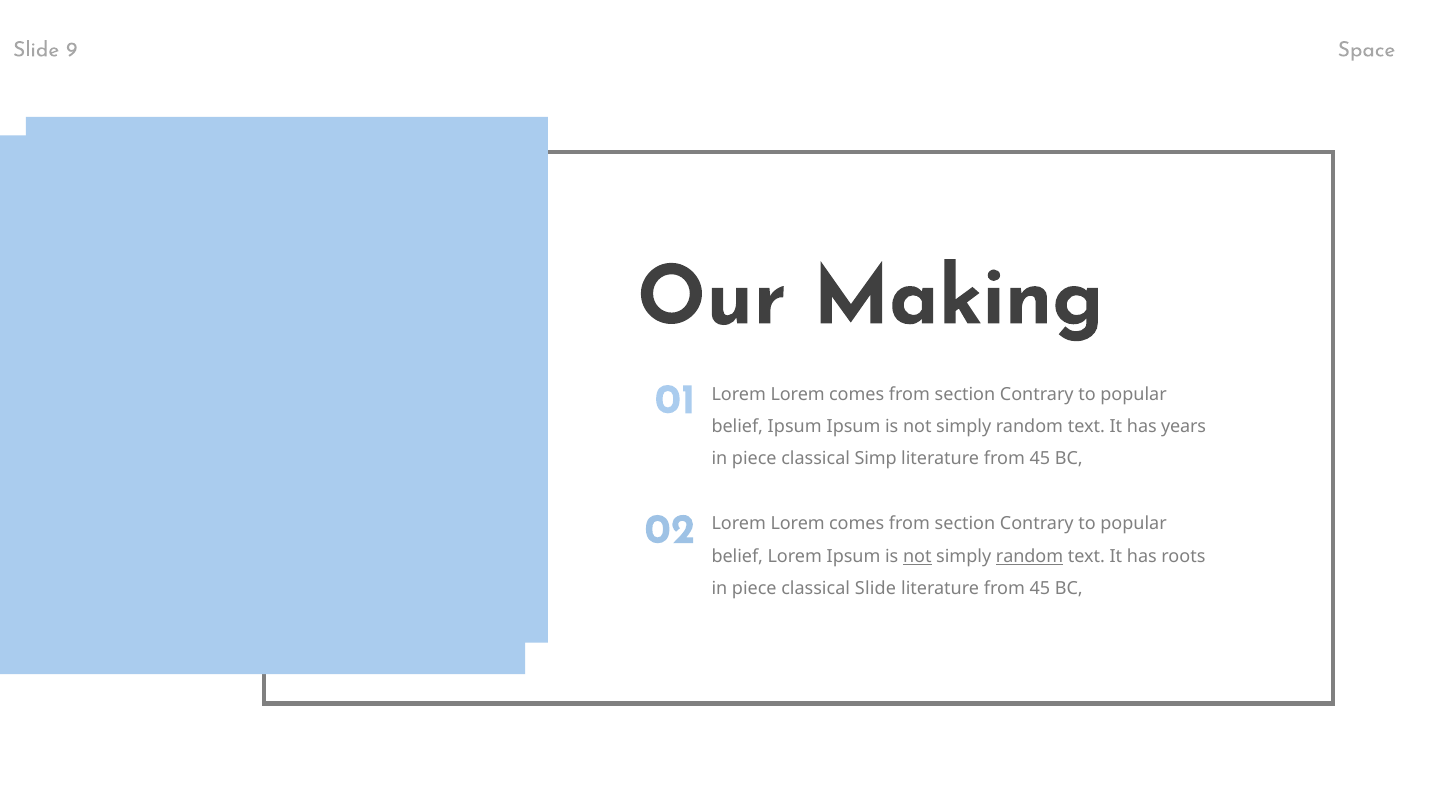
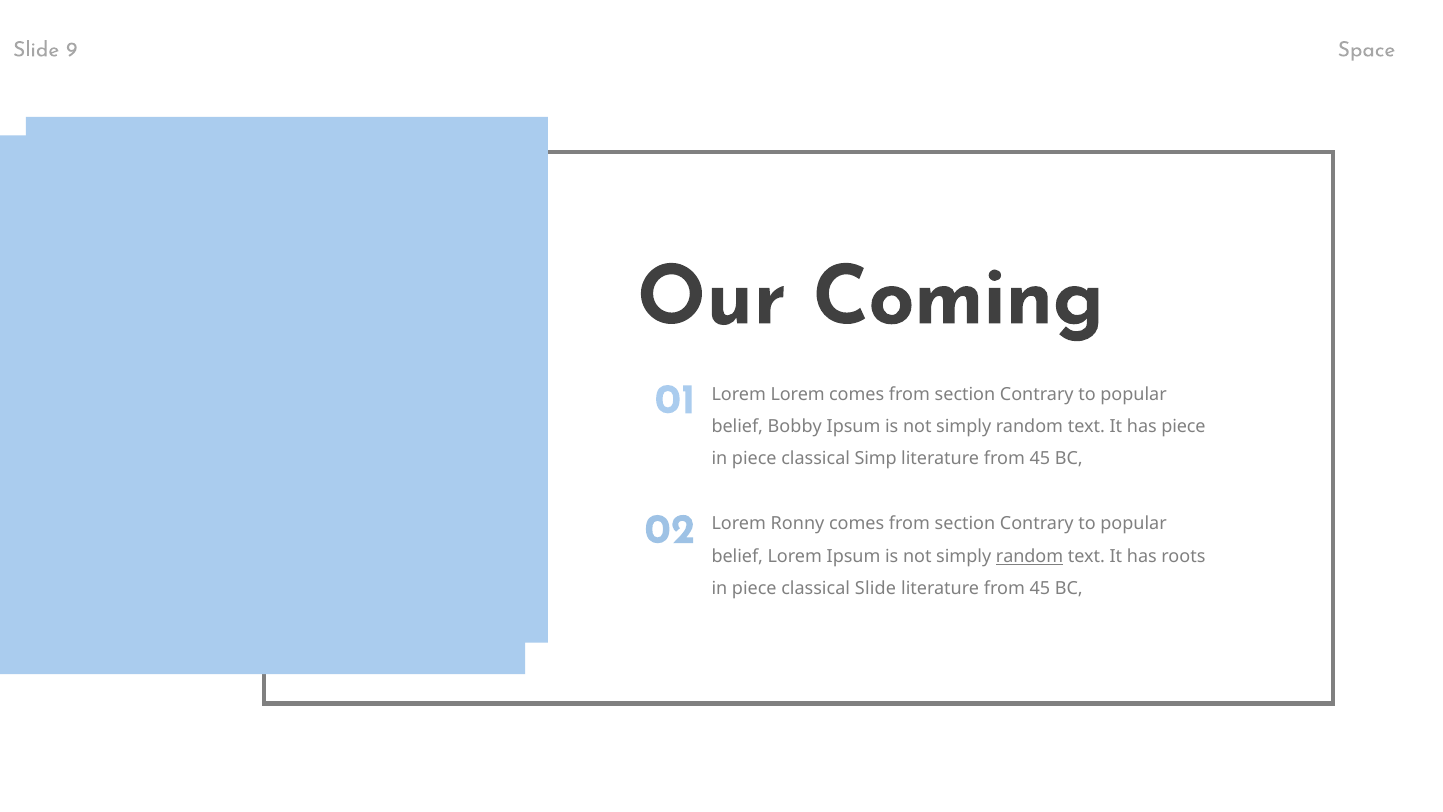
Making: Making -> Coming
belief Ipsum: Ipsum -> Bobby
has years: years -> piece
Lorem at (798, 524): Lorem -> Ronny
not at (917, 556) underline: present -> none
